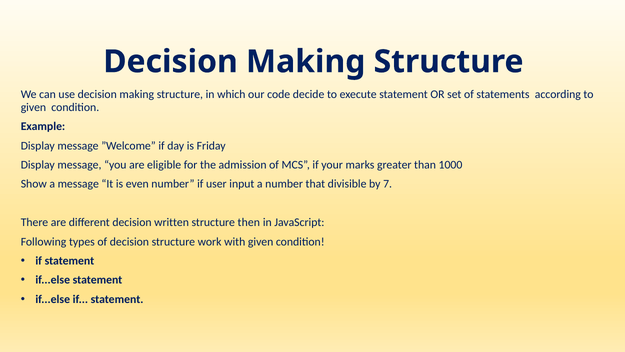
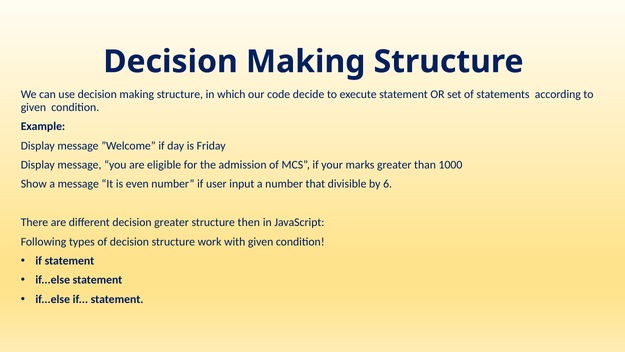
7: 7 -> 6
decision written: written -> greater
